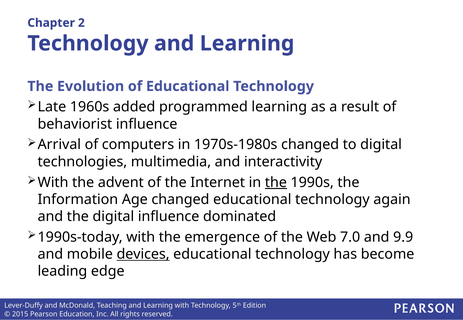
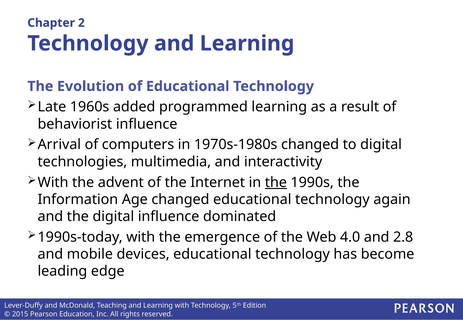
7.0: 7.0 -> 4.0
9.9: 9.9 -> 2.8
devices underline: present -> none
